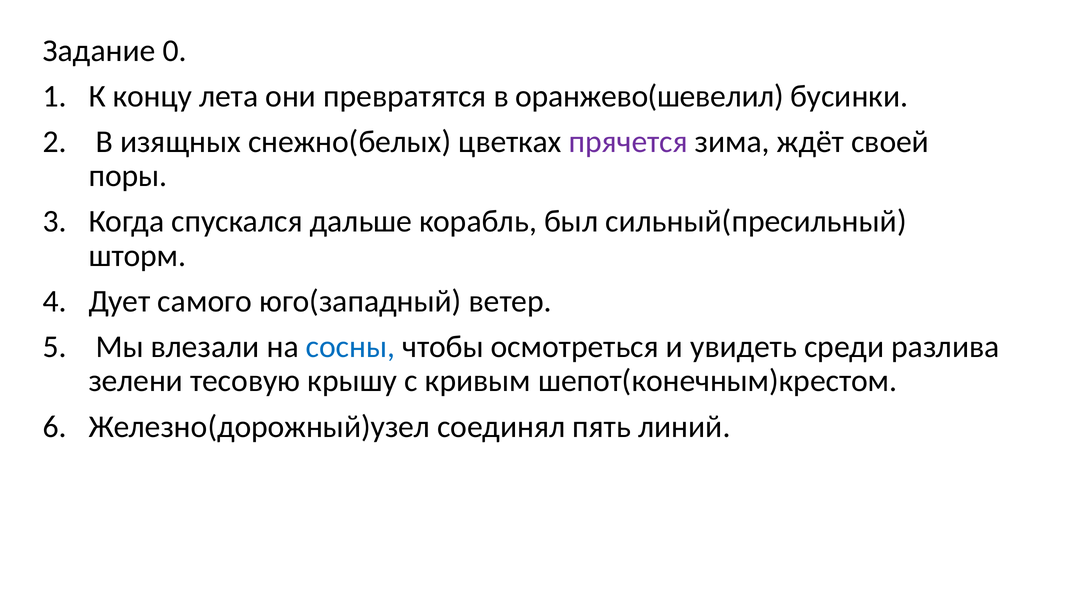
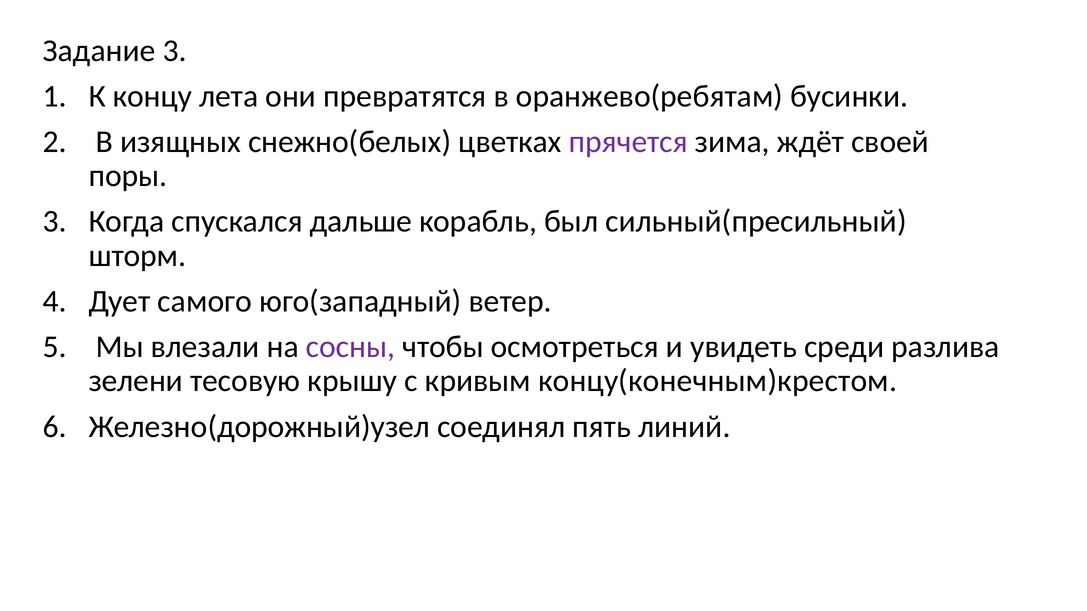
Задание 0: 0 -> 3
оранжево(шевелил: оранжево(шевелил -> оранжево(ребятам
сосны colour: blue -> purple
шепот(конечным)крестом: шепот(конечным)крестом -> концу(конечным)крестом
